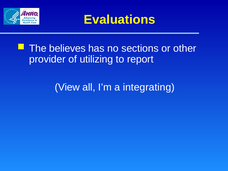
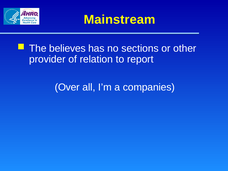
Evaluations: Evaluations -> Mainstream
utilizing: utilizing -> relation
View: View -> Over
integrating: integrating -> companies
